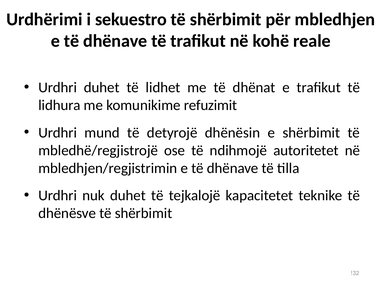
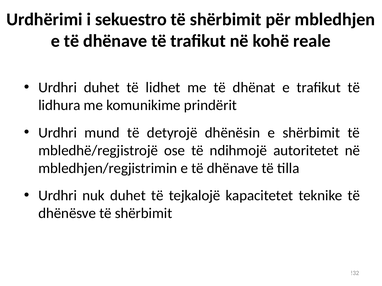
refuzimit: refuzimit -> prindërit
